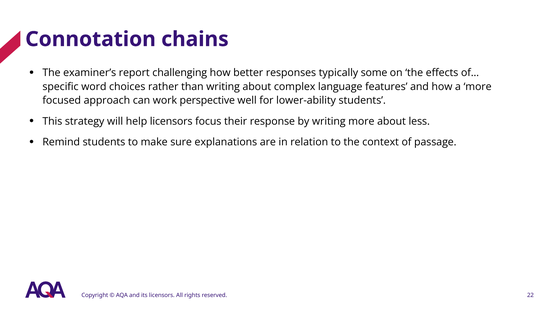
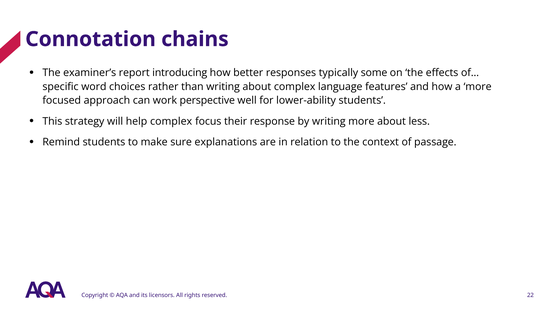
challenging: challenging -> introducing
help licensors: licensors -> complex
